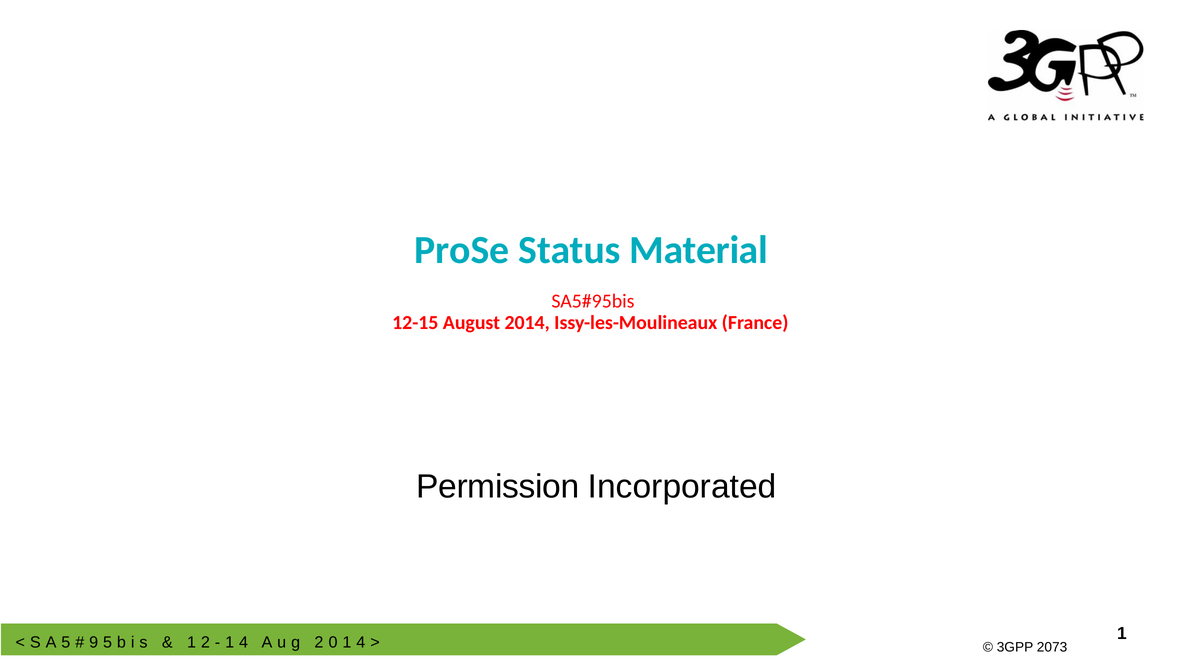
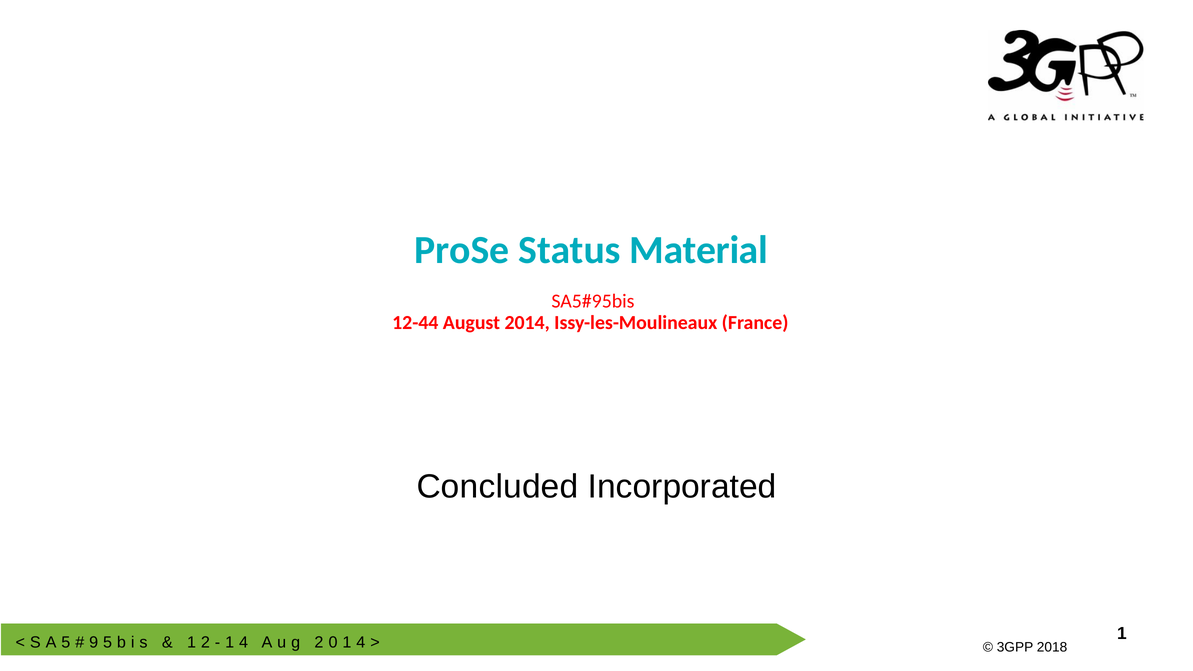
12-15: 12-15 -> 12-44
Permission: Permission -> Concluded
2073: 2073 -> 2018
